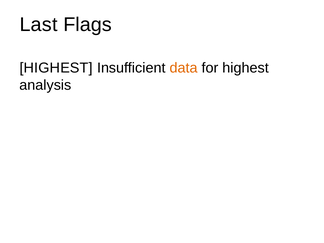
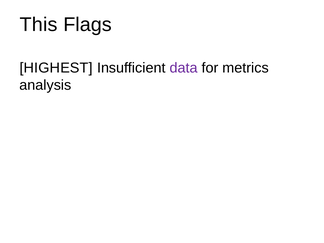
Last: Last -> This
data colour: orange -> purple
for highest: highest -> metrics
